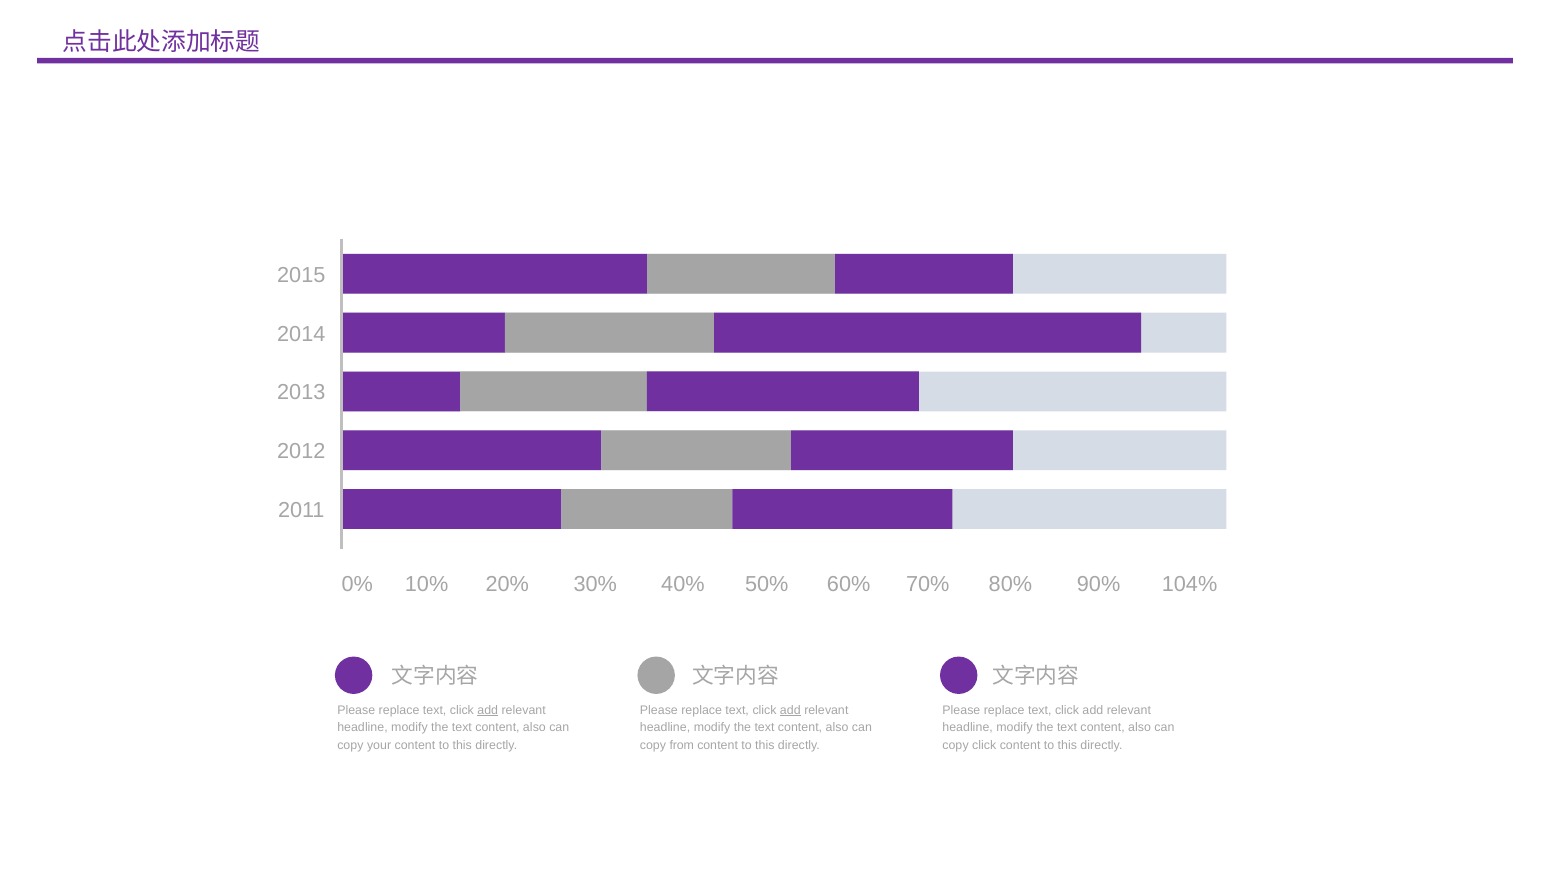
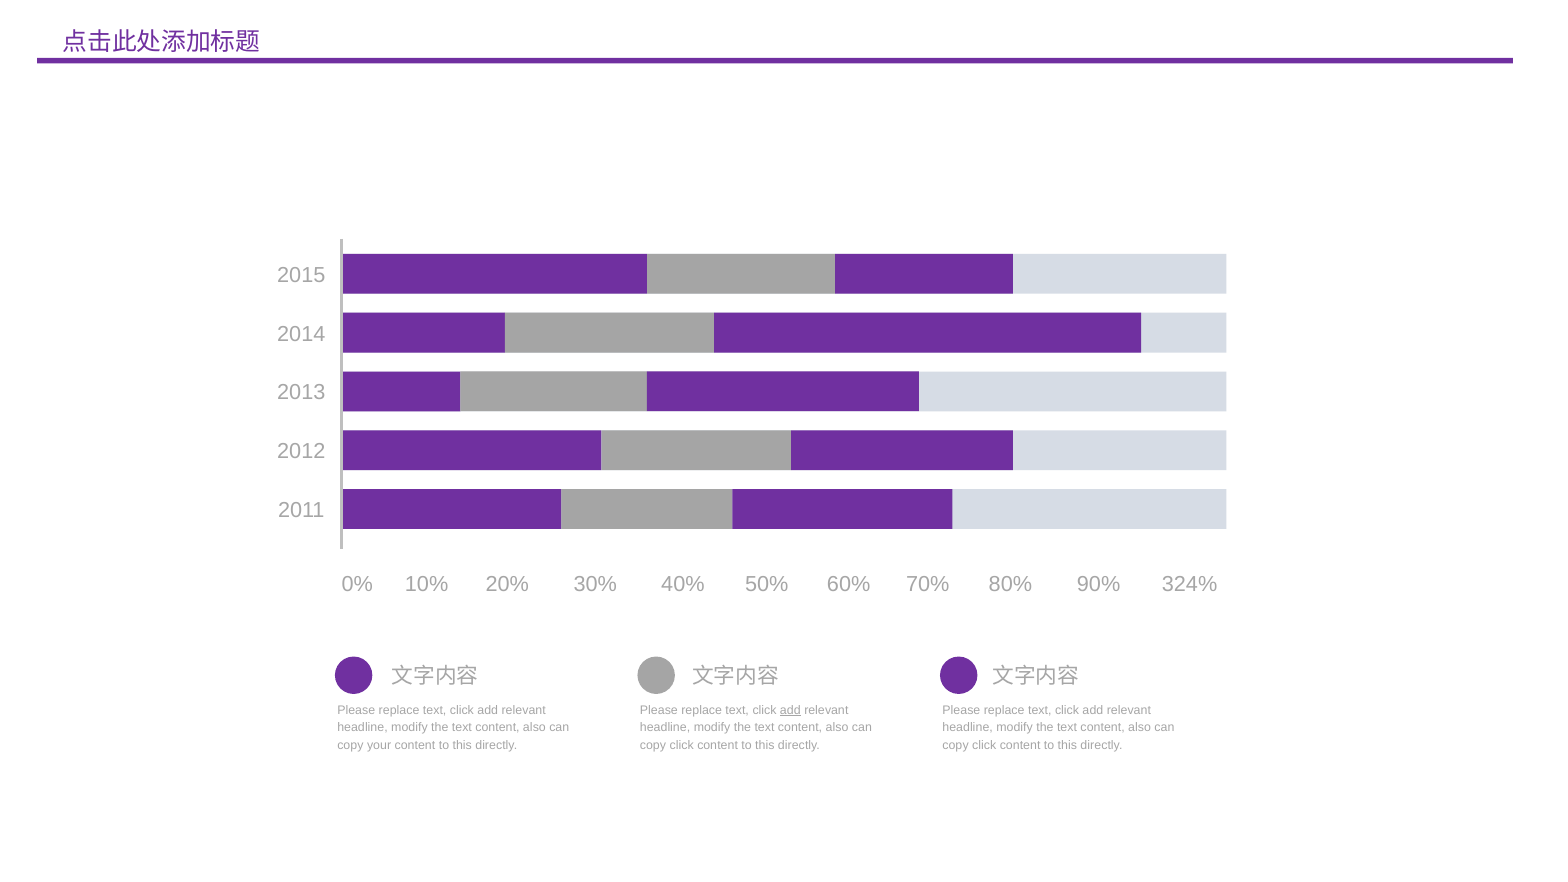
104%: 104% -> 324%
add at (488, 710) underline: present -> none
from at (682, 746): from -> click
